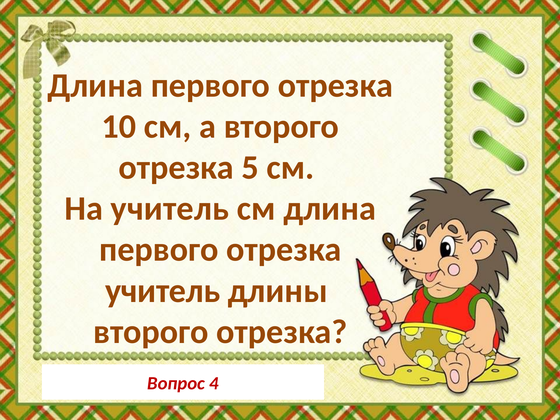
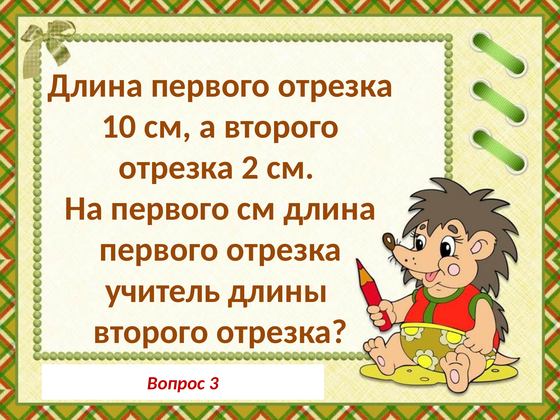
5: 5 -> 2
На учитель: учитель -> первого
4: 4 -> 3
